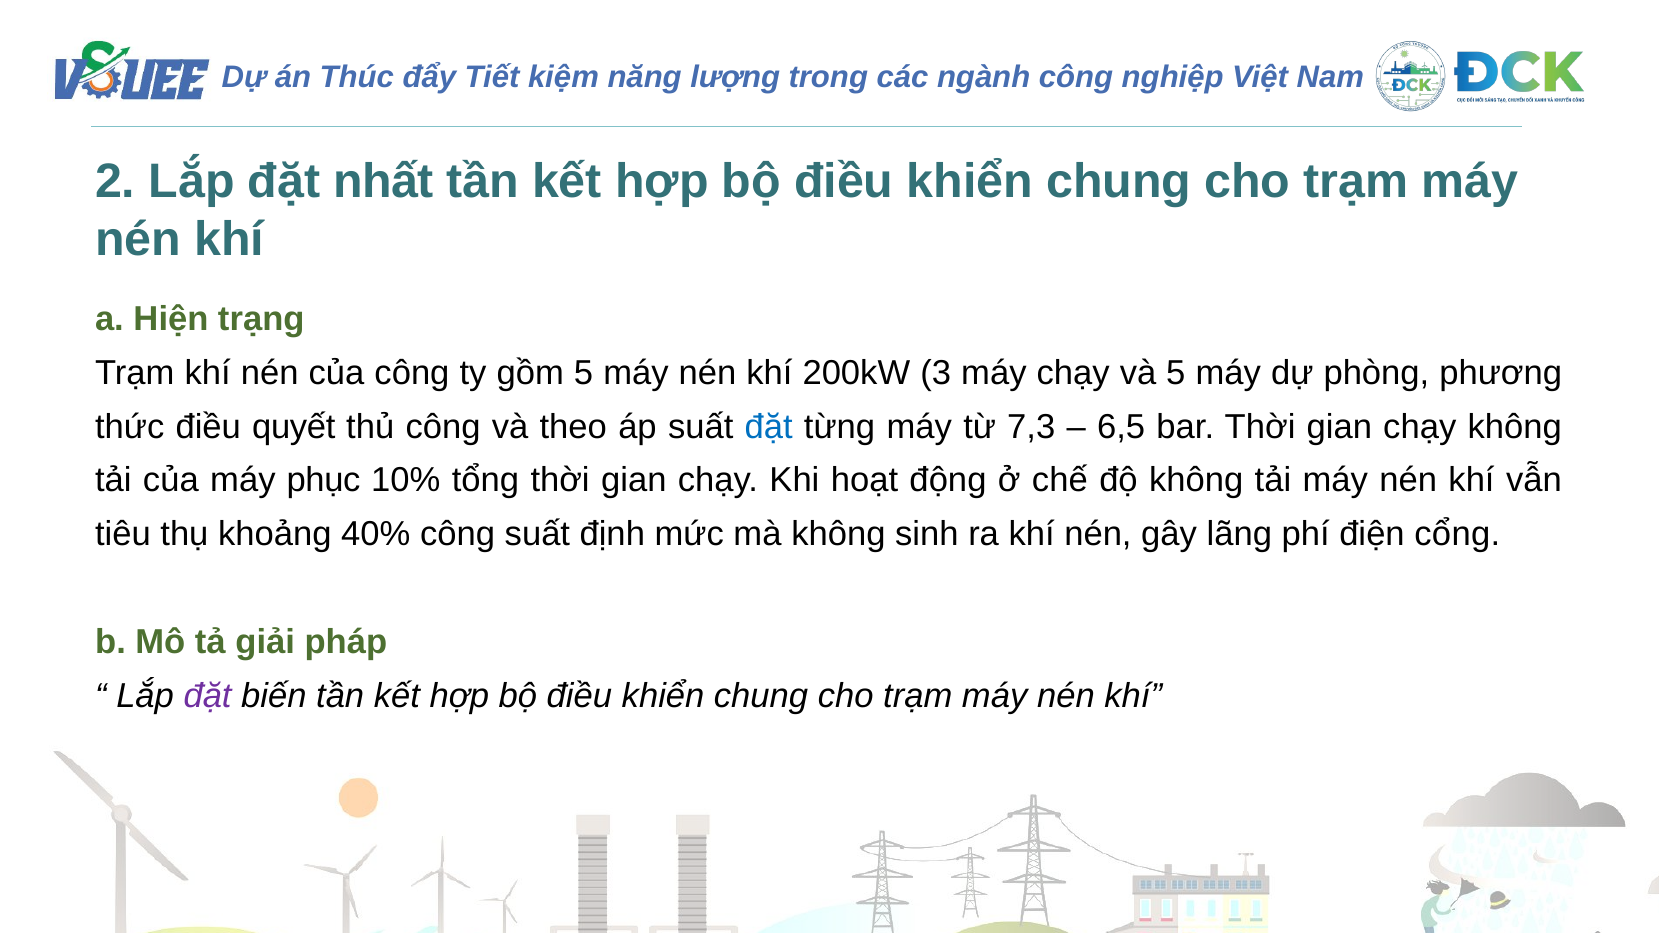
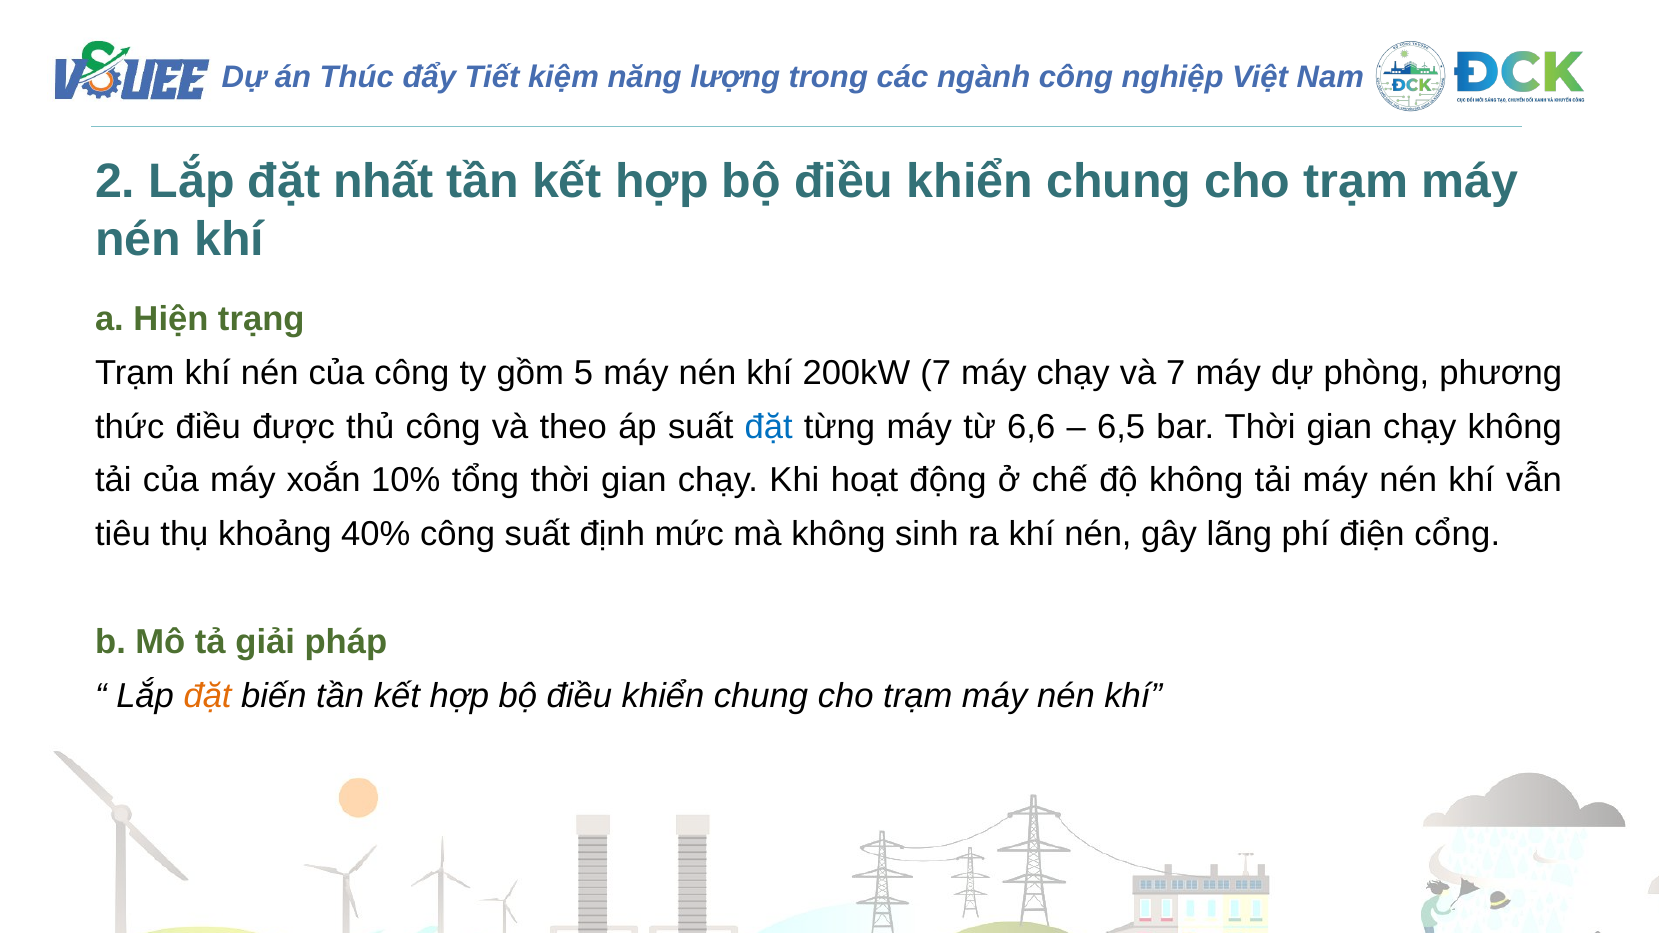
200kW 3: 3 -> 7
và 5: 5 -> 7
quyết: quyết -> được
7,3: 7,3 -> 6,6
phục: phục -> xoắn
đặt at (208, 696) colour: purple -> orange
